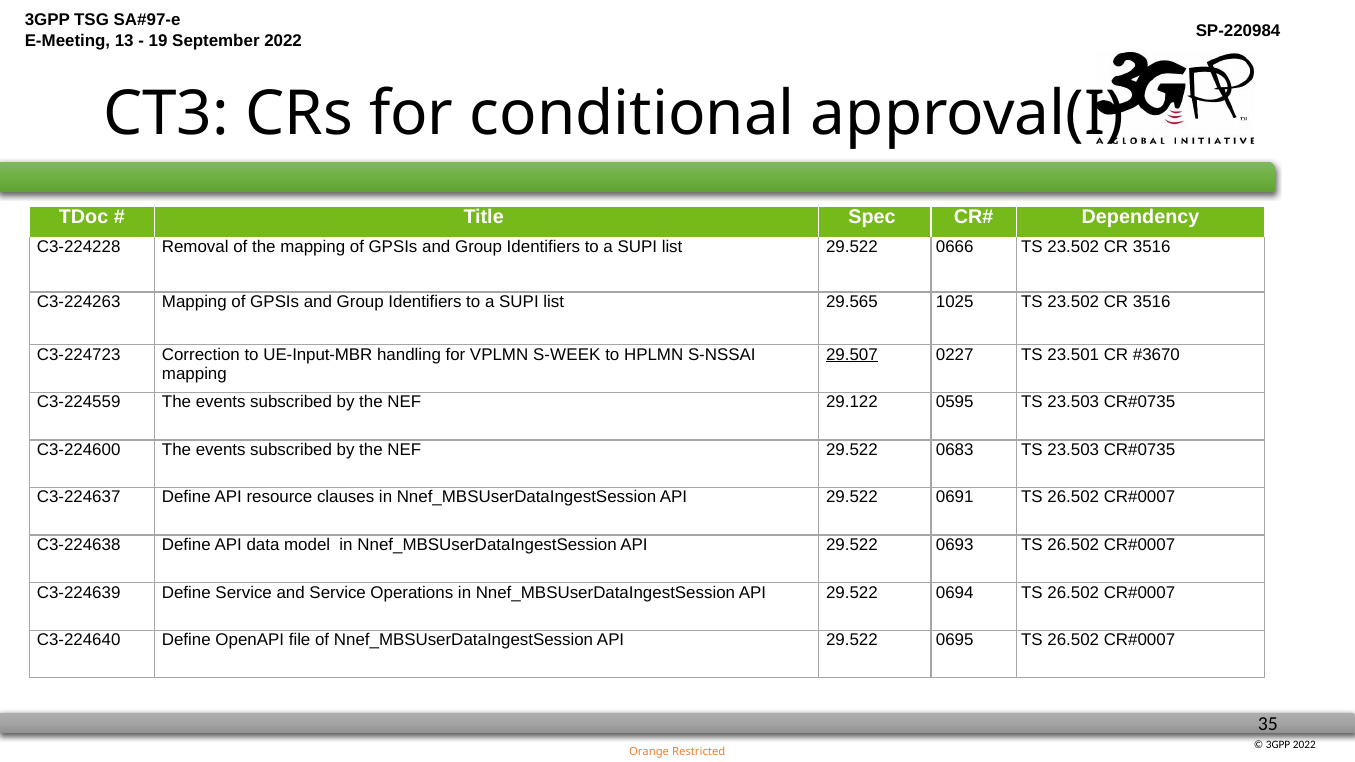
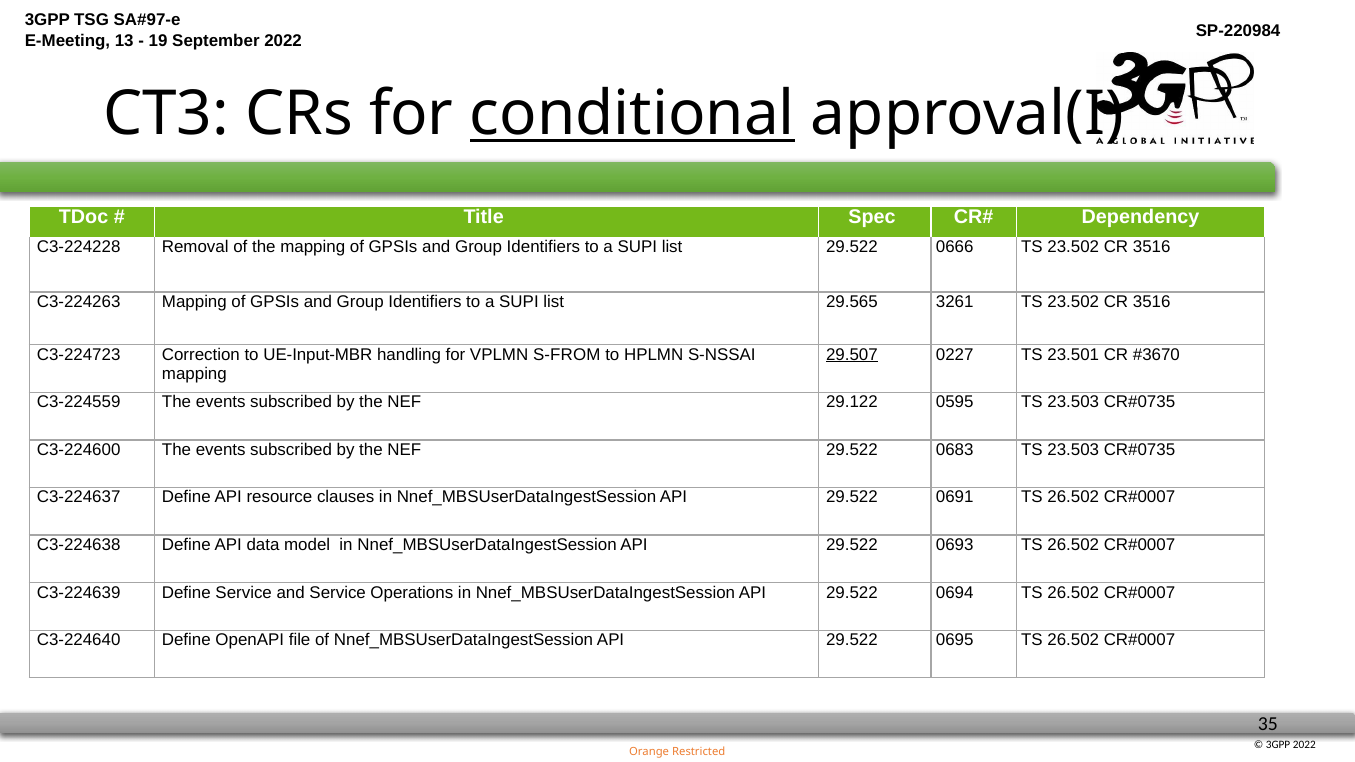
conditional underline: none -> present
1025: 1025 -> 3261
S-WEEK: S-WEEK -> S-FROM
